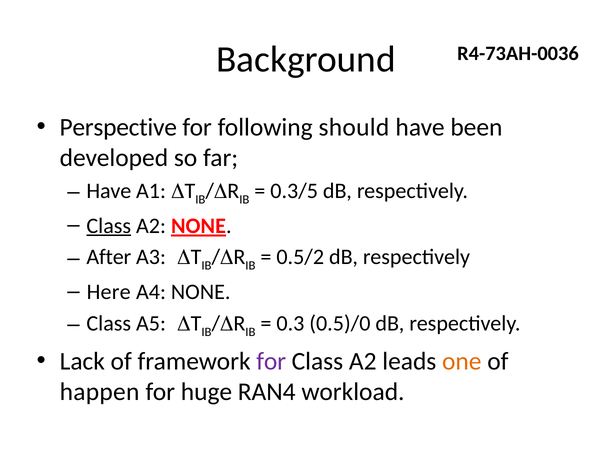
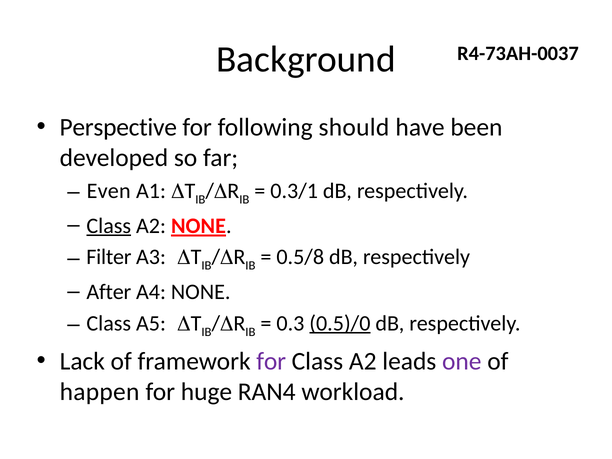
R4-73AH-0036: R4-73AH-0036 -> R4-73AH-0037
Have at (109, 191): Have -> Even
0.3/5: 0.3/5 -> 0.3/1
After: After -> Filter
0.5/2: 0.5/2 -> 0.5/8
Here: Here -> After
0.5)/0 underline: none -> present
one colour: orange -> purple
